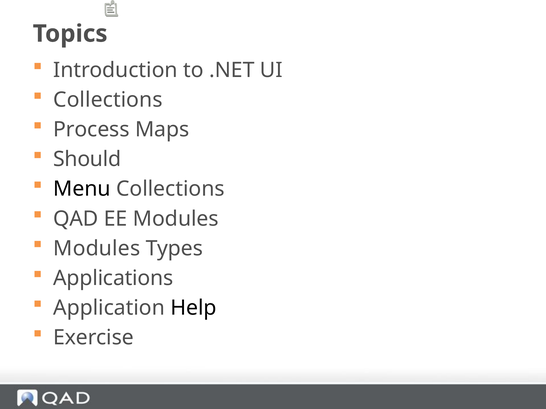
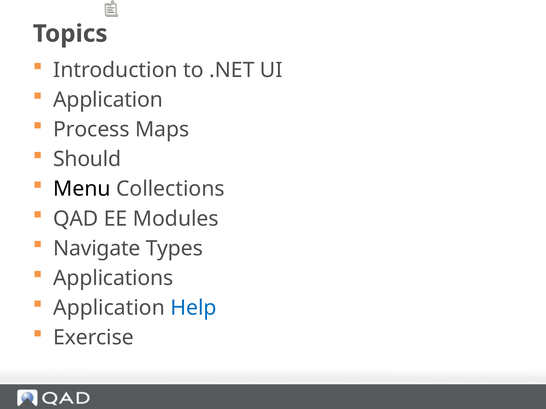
Collections at (108, 100): Collections -> Application
Modules at (97, 249): Modules -> Navigate
Help colour: black -> blue
